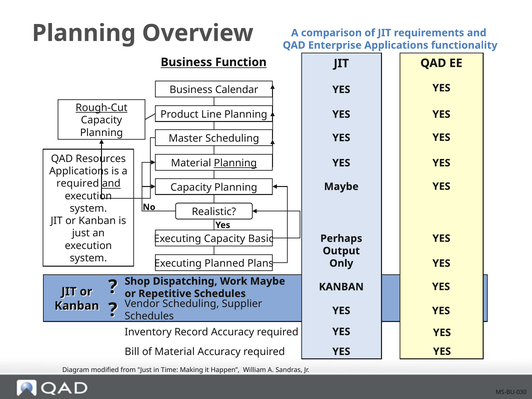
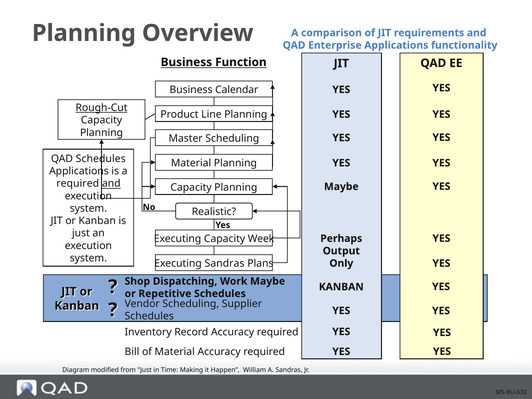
QAD Resources: Resources -> Schedules
Planning at (235, 163) underline: present -> none
Basic: Basic -> Week
Executing Planned: Planned -> Sandras
